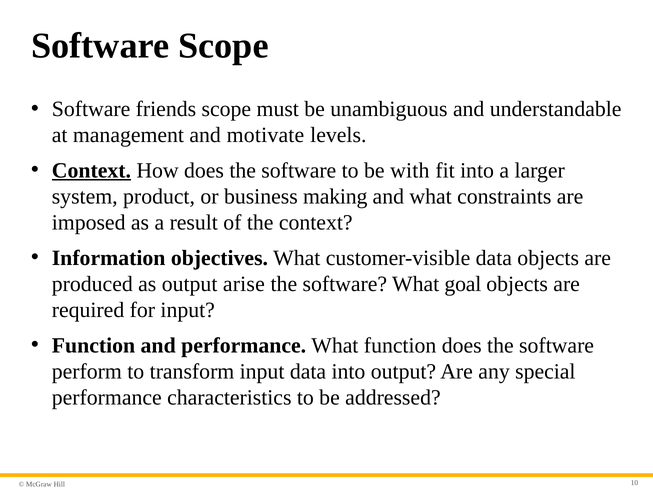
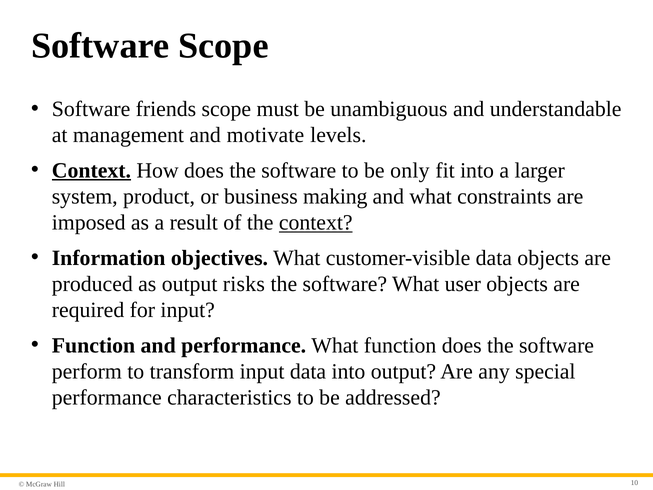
with: with -> only
context at (316, 223) underline: none -> present
arise: arise -> risks
goal: goal -> user
